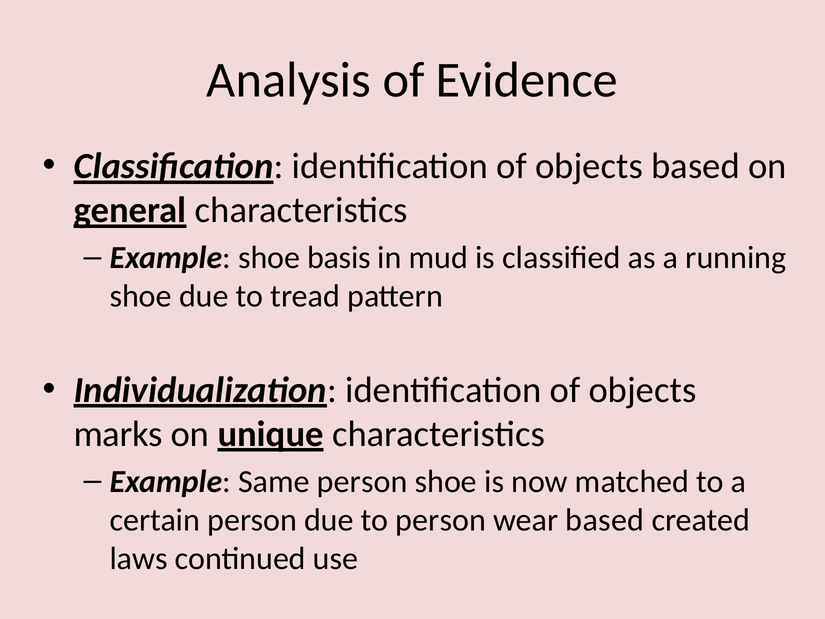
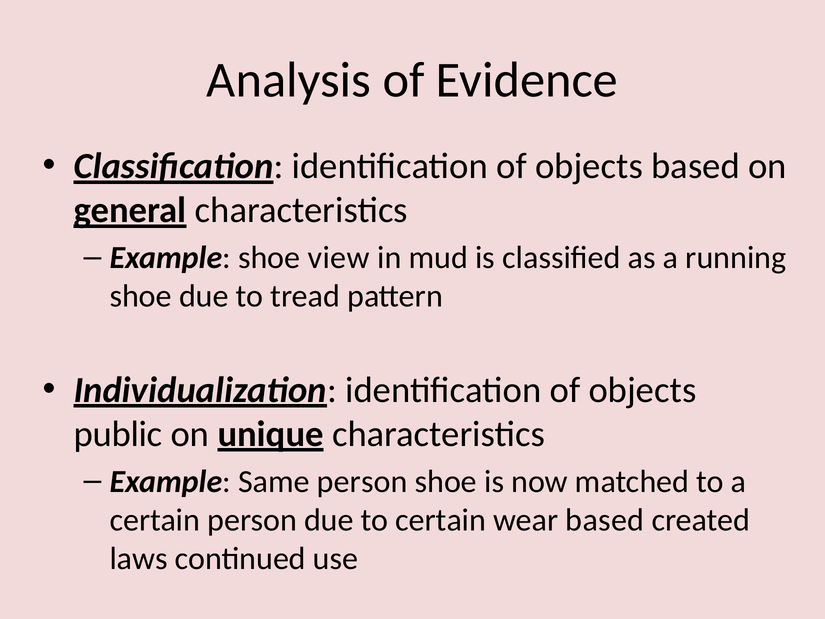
basis: basis -> view
marks: marks -> public
to person: person -> certain
